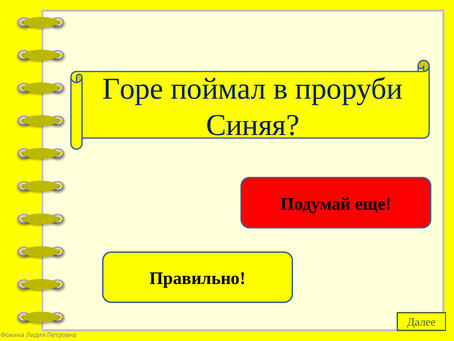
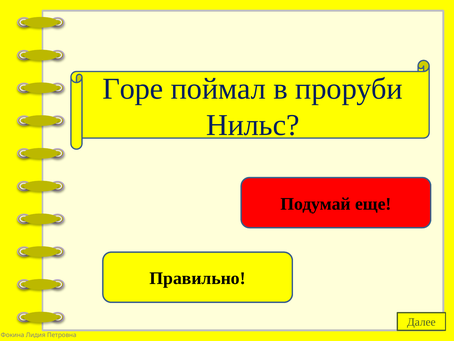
Синяя: Синяя -> Нильс
